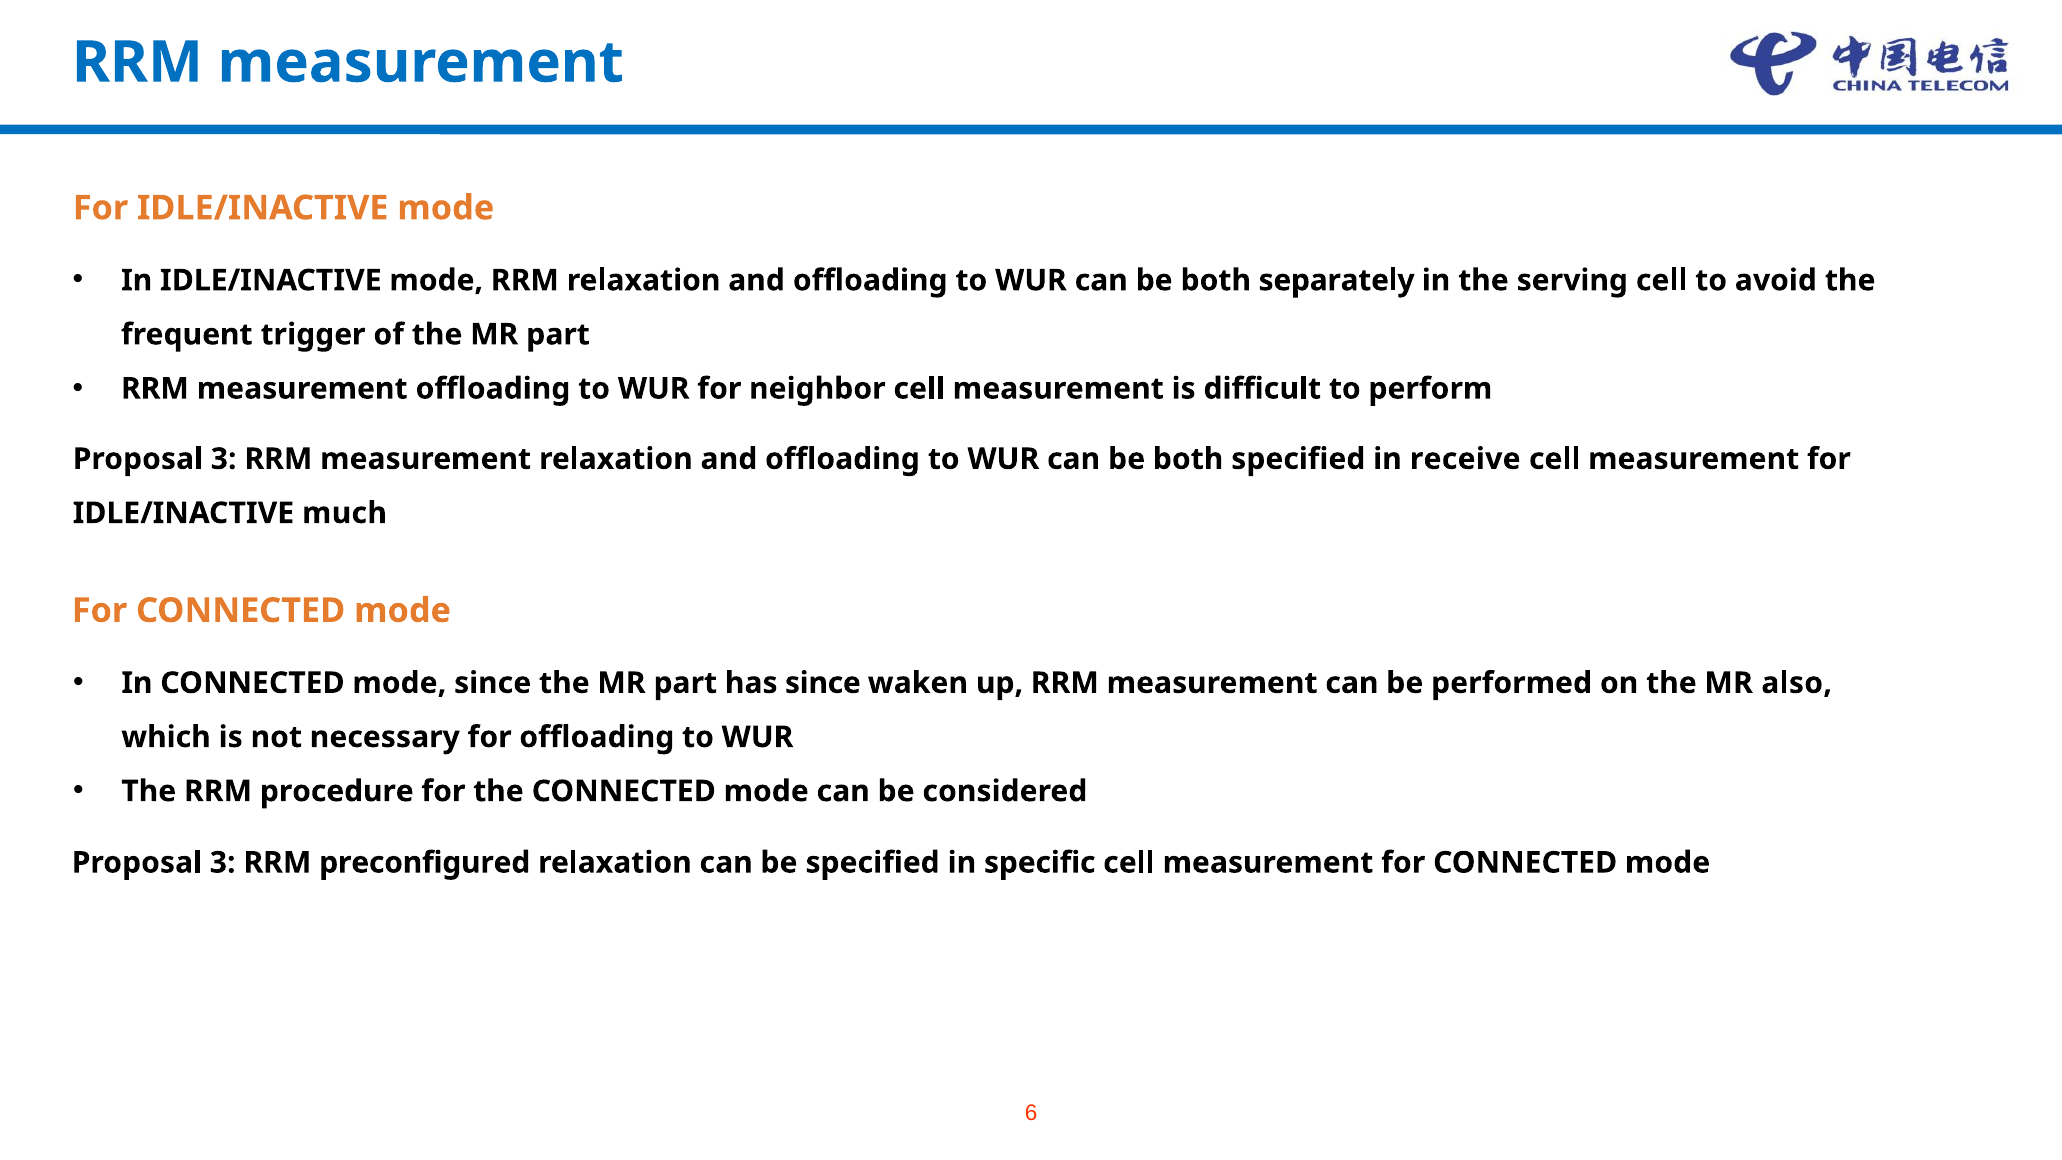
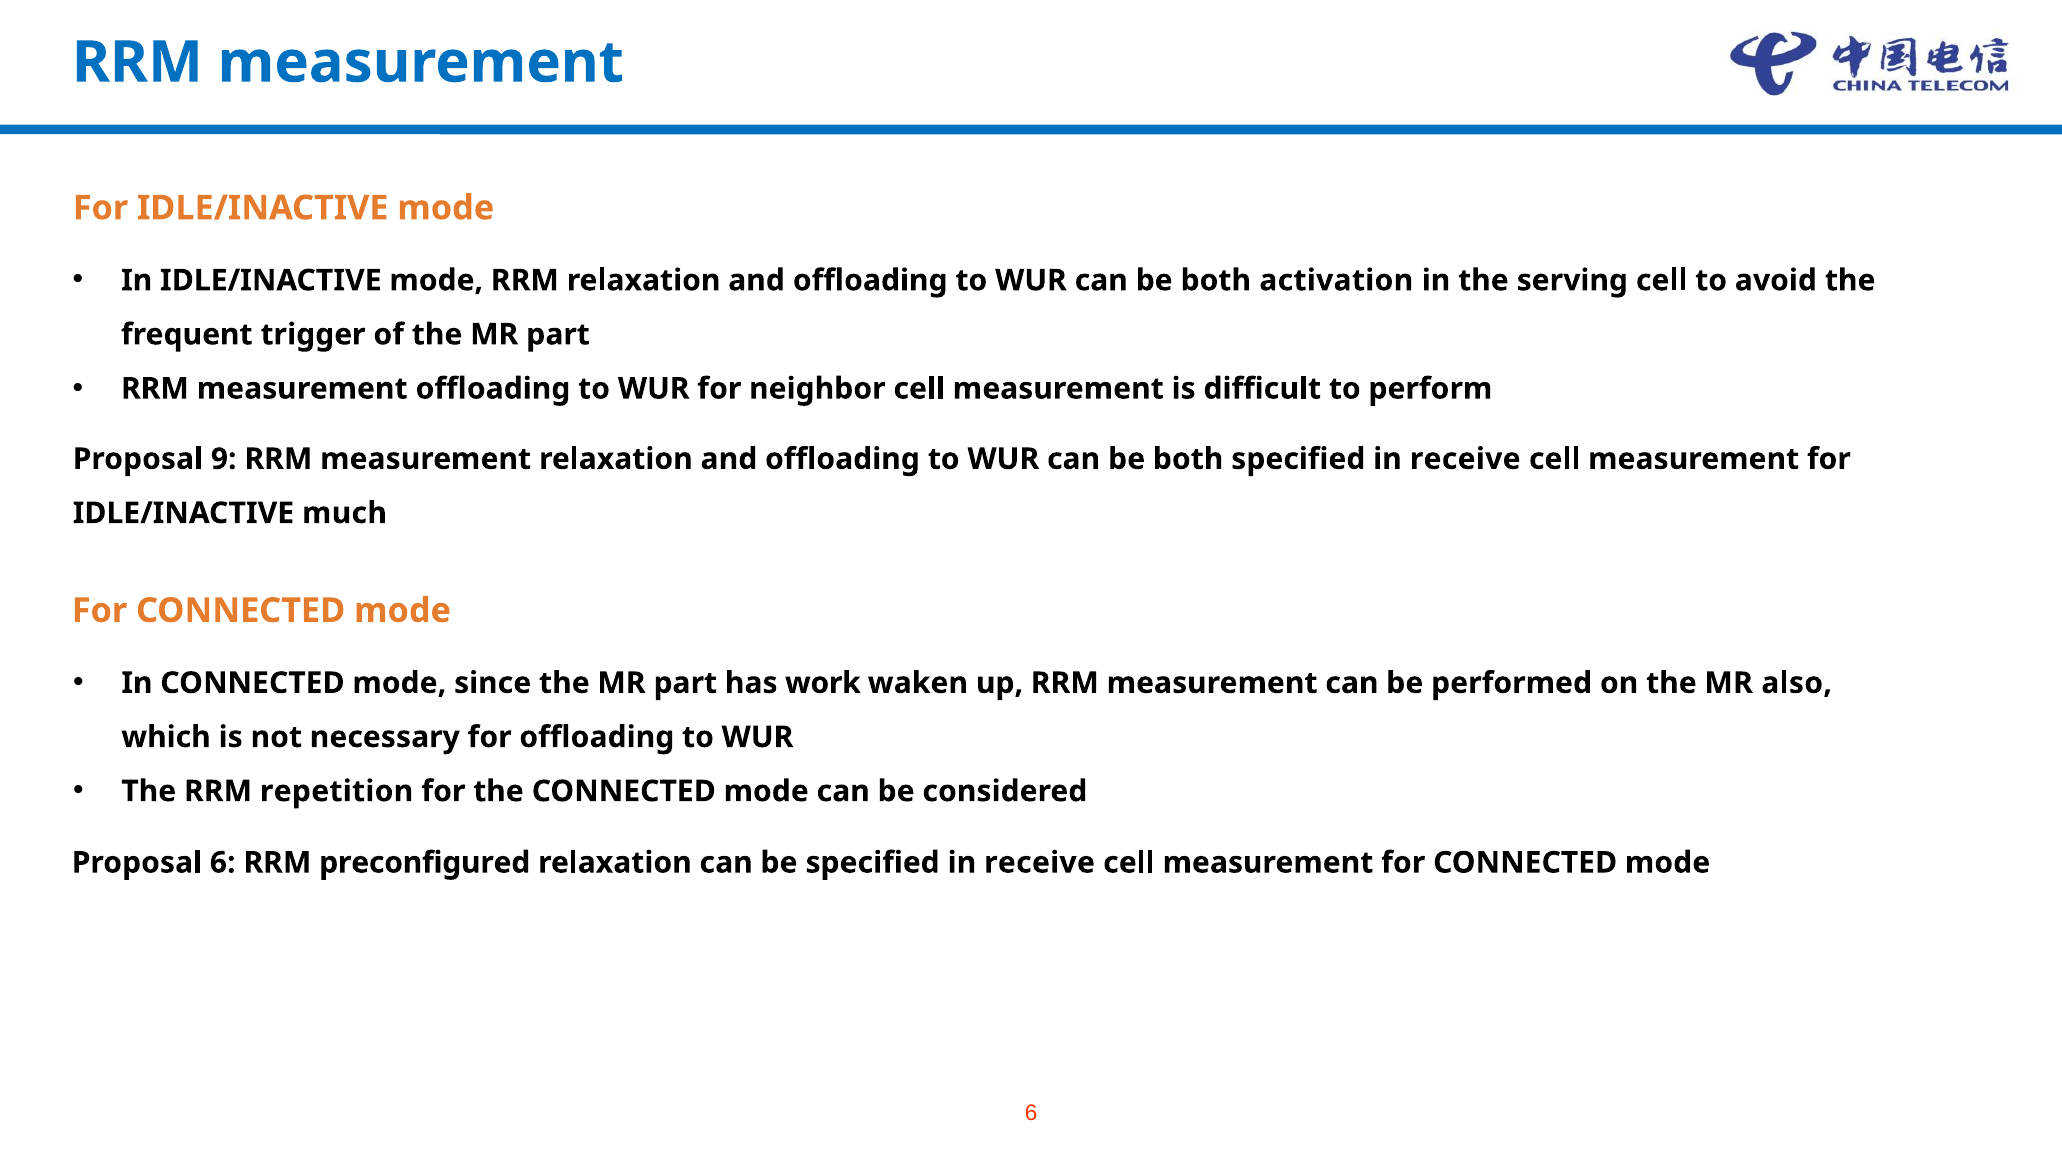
separately: separately -> activation
3 at (224, 459): 3 -> 9
has since: since -> work
procedure: procedure -> repetition
3 at (223, 863): 3 -> 6
be specified in specific: specific -> receive
